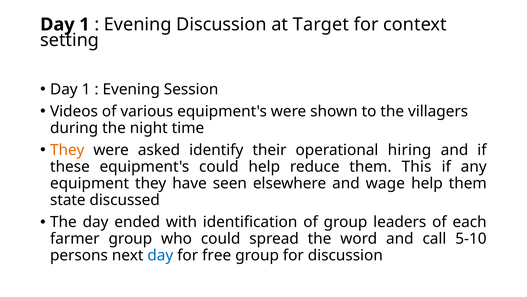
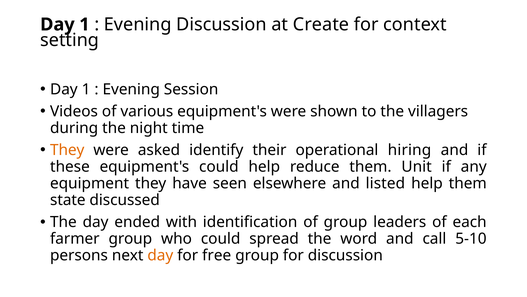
Target: Target -> Create
This: This -> Unit
wage: wage -> listed
day at (160, 255) colour: blue -> orange
